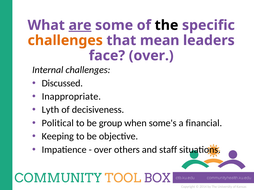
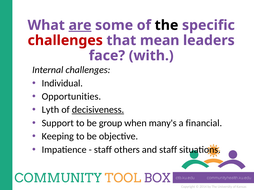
challenges at (65, 41) colour: orange -> red
face over: over -> with
Discussed: Discussed -> Individual
Inappropriate: Inappropriate -> Opportunities
decisiveness underline: none -> present
Political: Political -> Support
some's: some's -> many's
over at (103, 150): over -> staff
